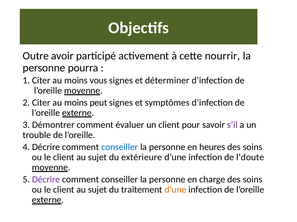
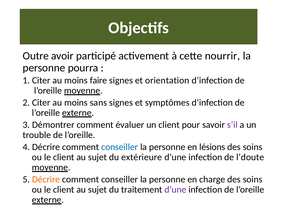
vous: vous -> faire
déterminer: déterminer -> orientation
peut: peut -> sans
heures: heures -> lésions
Décrire at (46, 180) colour: purple -> orange
d’une at (175, 190) colour: orange -> purple
